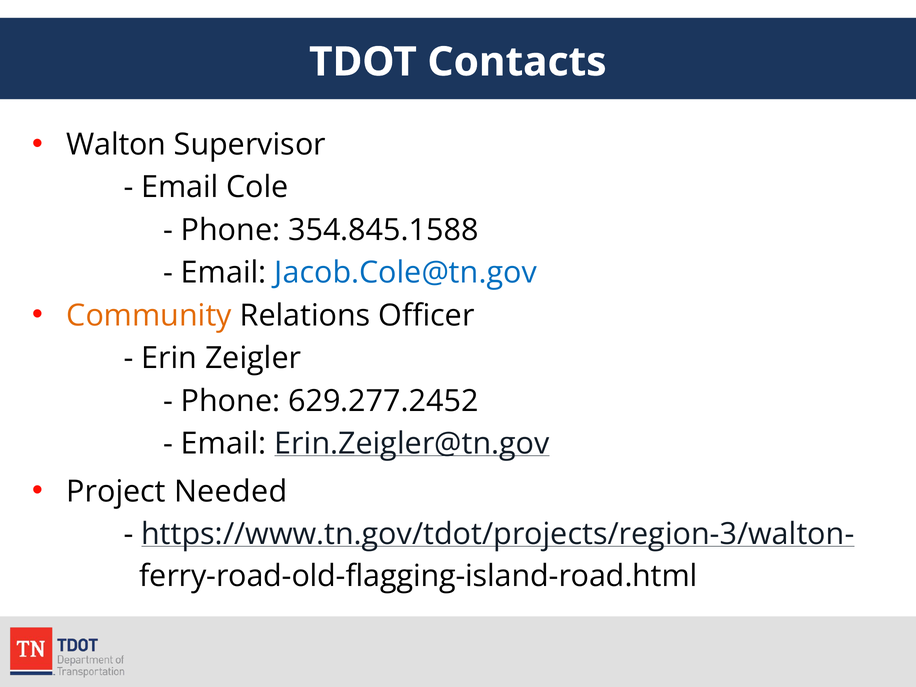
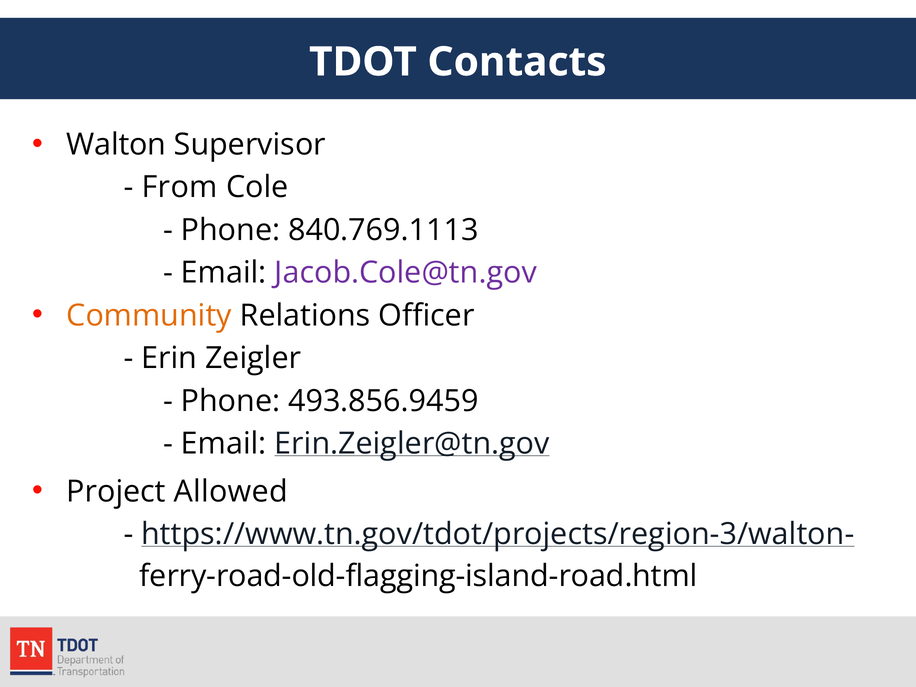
Email at (180, 187): Email -> From
354.845.1588: 354.845.1588 -> 840.769.1113
Jacob.Cole@tn.gov colour: blue -> purple
629.277.2452: 629.277.2452 -> 493.856.9459
Needed: Needed -> Allowed
